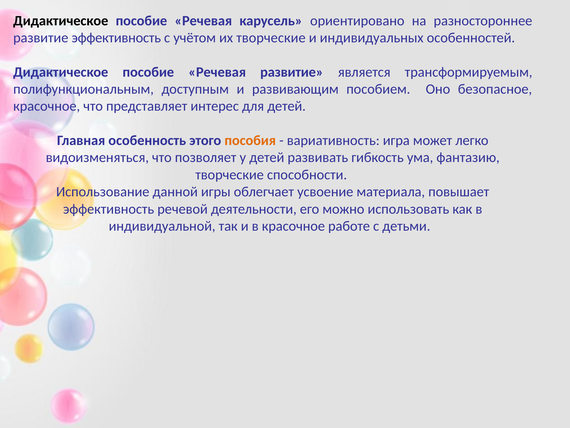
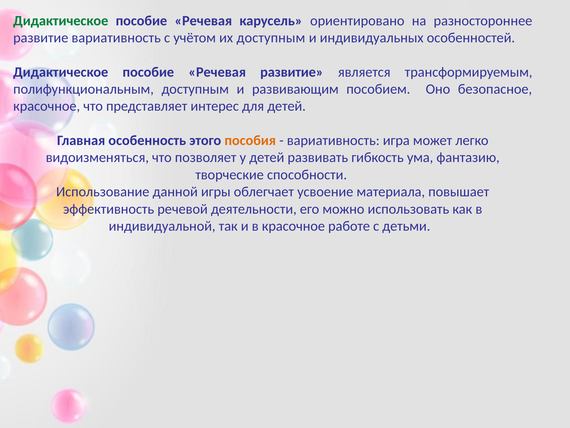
Дидактическое at (61, 21) colour: black -> green
развитие эффективность: эффективность -> вариативность
их творческие: творческие -> доступным
